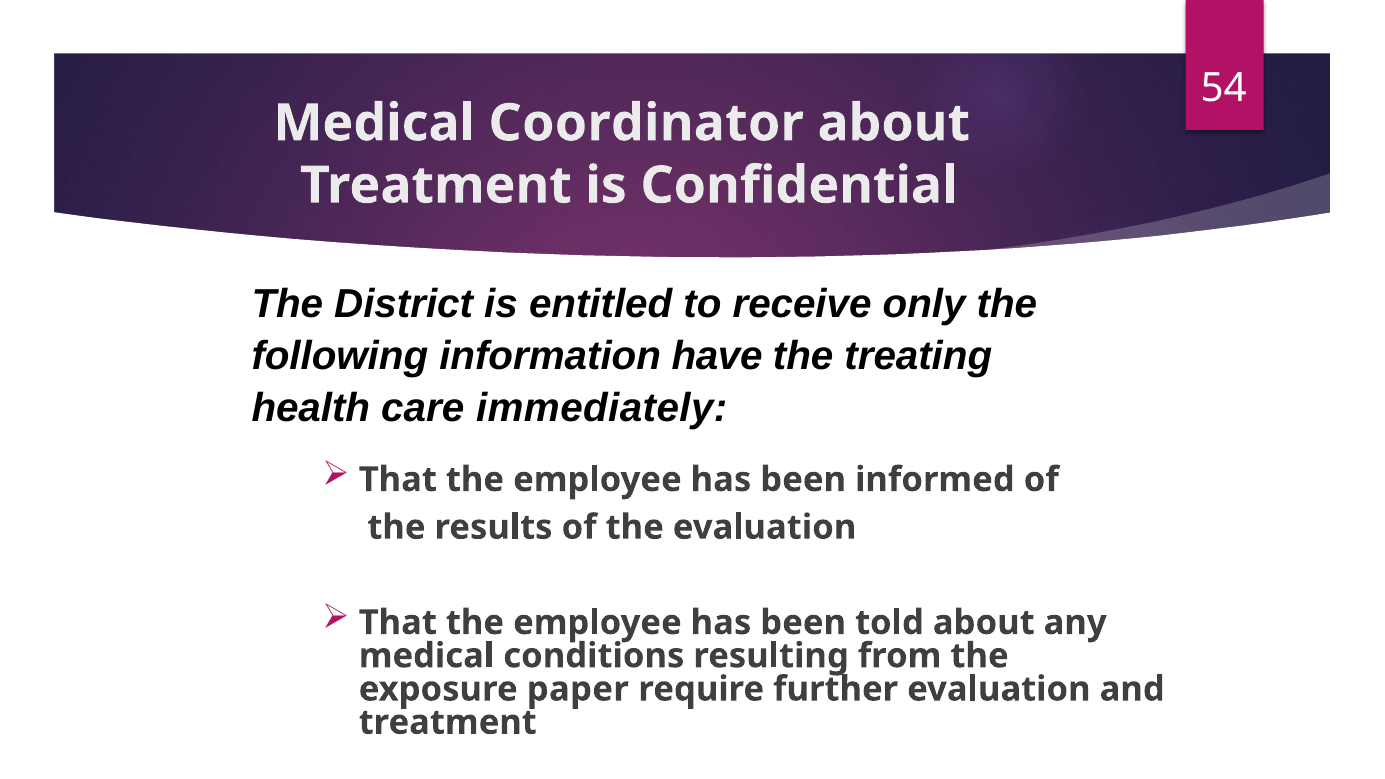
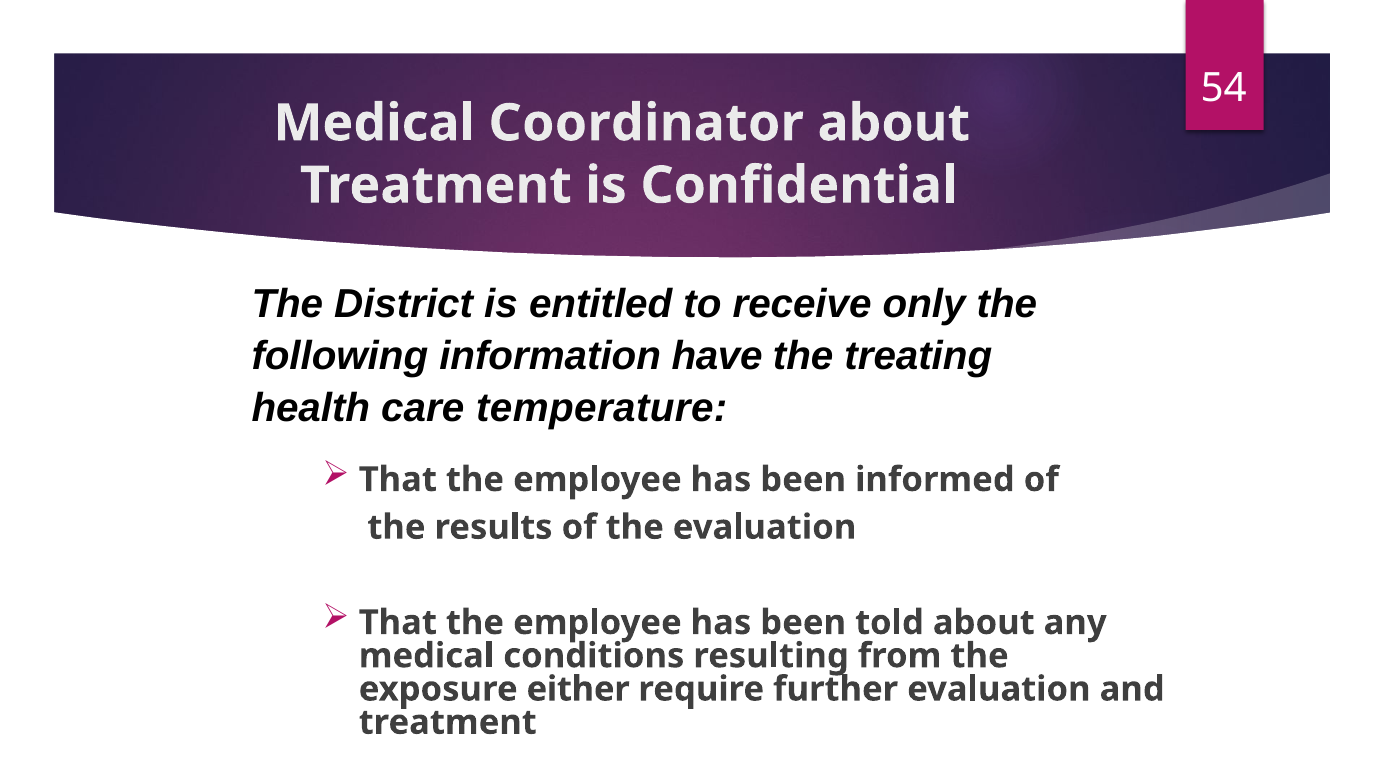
immediately: immediately -> temperature
paper: paper -> either
